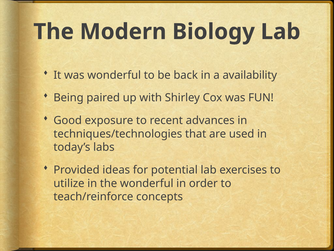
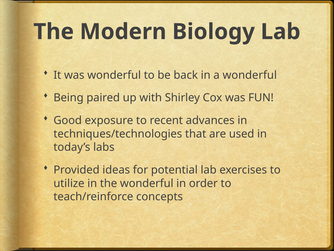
a availability: availability -> wonderful
